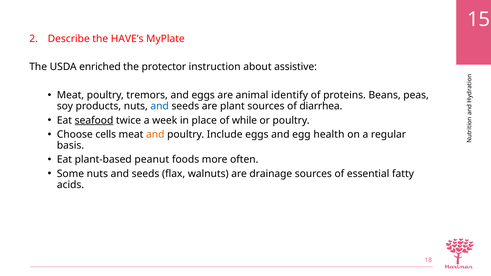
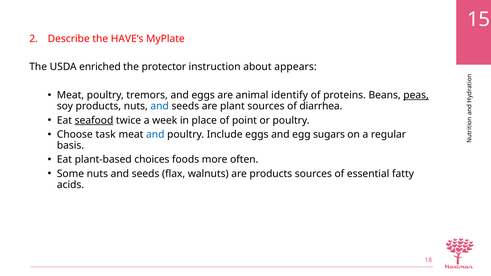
assistive: assistive -> appears
peas underline: none -> present
while: while -> point
cells: cells -> task
and at (155, 134) colour: orange -> blue
health: health -> sugars
peanut: peanut -> choices
are drainage: drainage -> products
